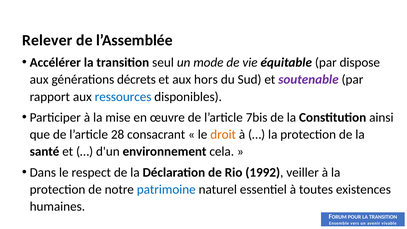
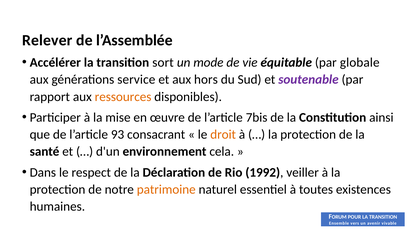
seul: seul -> sort
dispose: dispose -> globale
décrets: décrets -> service
ressources colour: blue -> orange
28: 28 -> 93
patrimoine colour: blue -> orange
